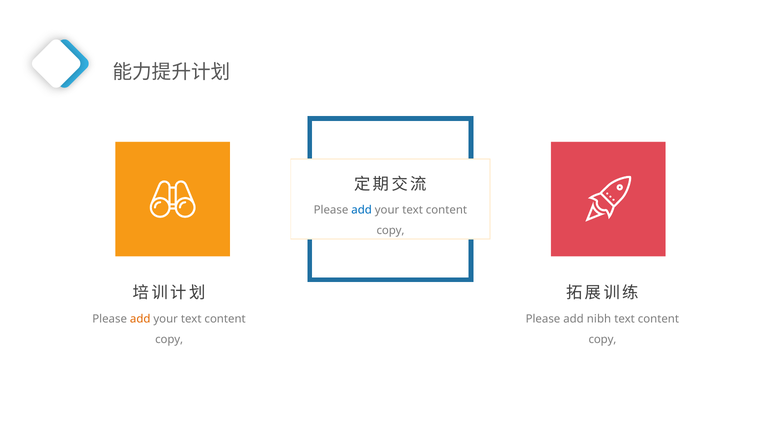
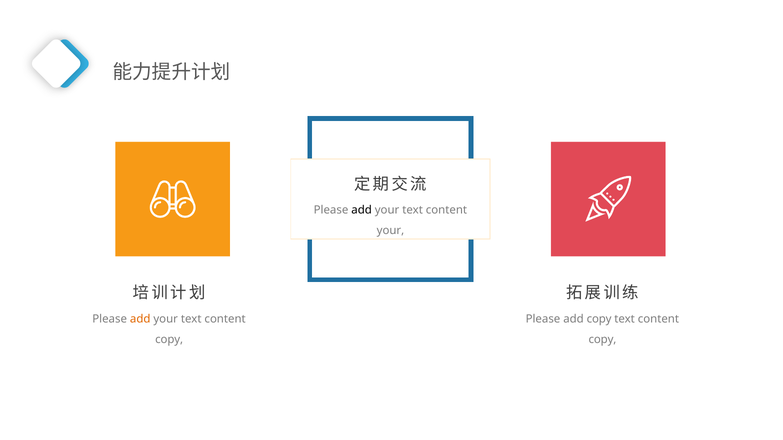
add at (362, 210) colour: blue -> black
copy at (391, 231): copy -> your
add nibh: nibh -> copy
